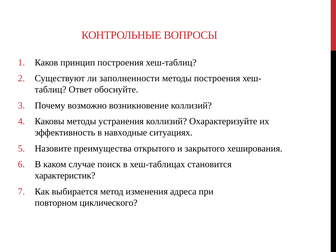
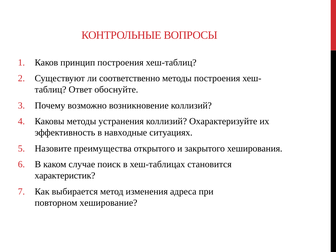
заполненности: заполненности -> соответственно
циклического: циклического -> хеширование
